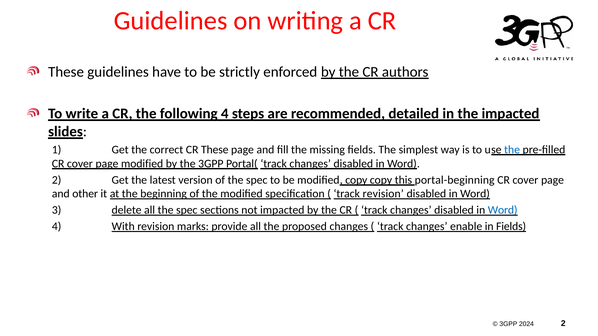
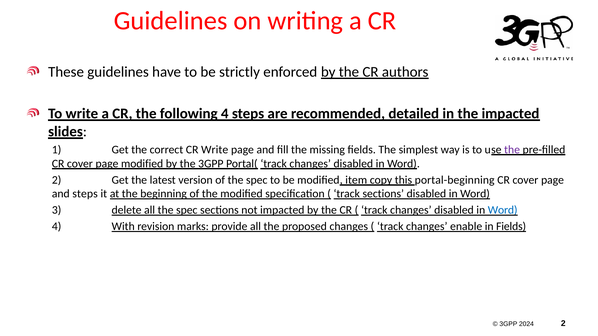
correct CR These: These -> Write
the at (512, 150) colour: blue -> purple
modified copy: copy -> item
and other: other -> steps
track revision: revision -> sections
